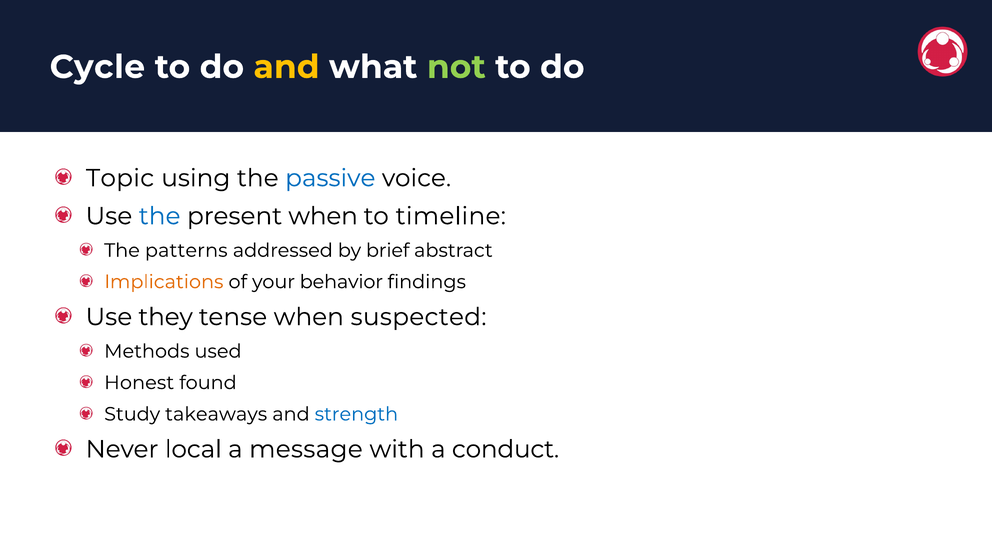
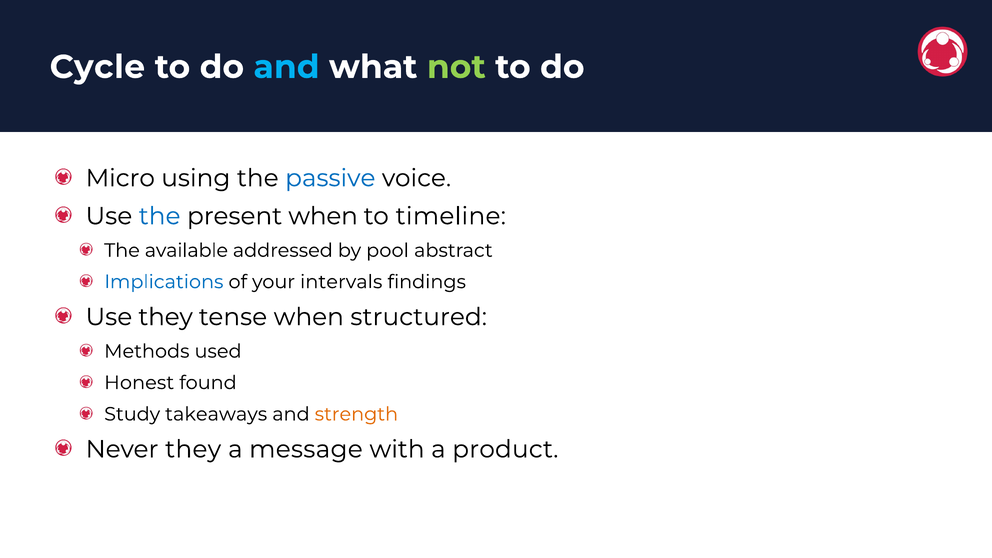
and at (287, 67) colour: yellow -> light blue
Topic: Topic -> Micro
patterns: patterns -> available
brief: brief -> pool
Implications colour: orange -> blue
behavior: behavior -> intervals
suspected: suspected -> structured
strength colour: blue -> orange
Never local: local -> they
conduct: conduct -> product
